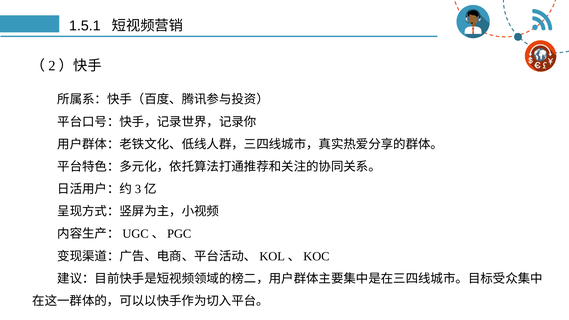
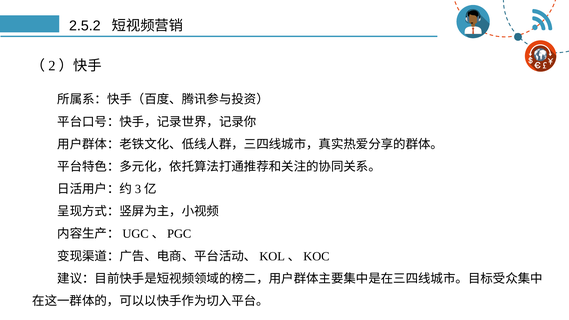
1.5.1: 1.5.1 -> 2.5.2
